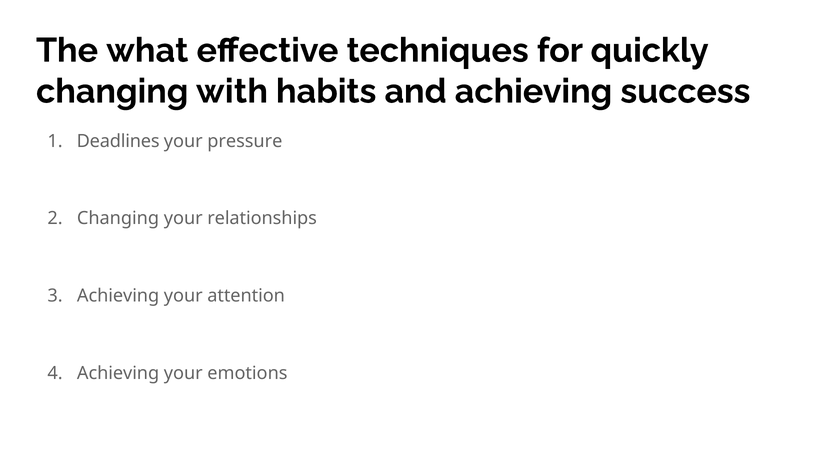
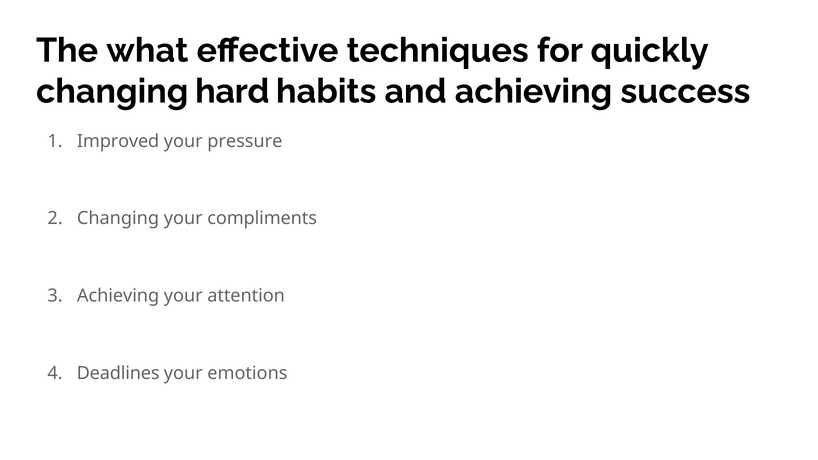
with: with -> hard
Deadlines: Deadlines -> Improved
relationships: relationships -> compliments
Achieving at (118, 373): Achieving -> Deadlines
